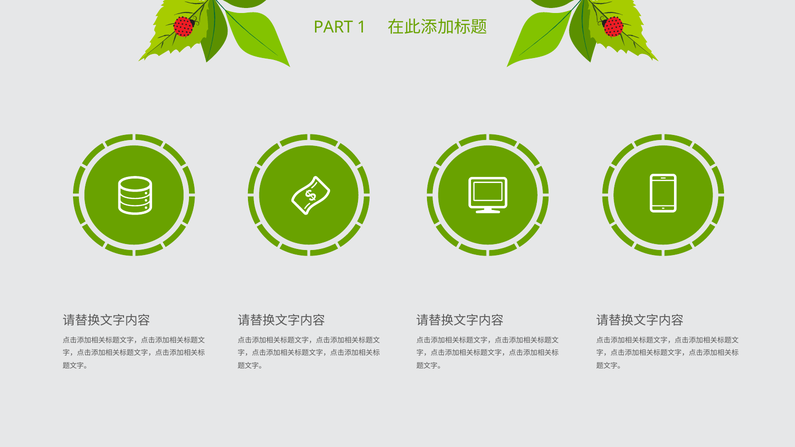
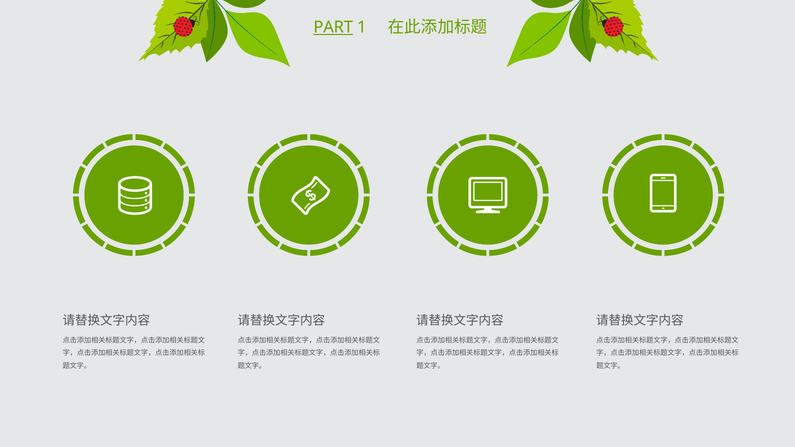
PART underline: none -> present
